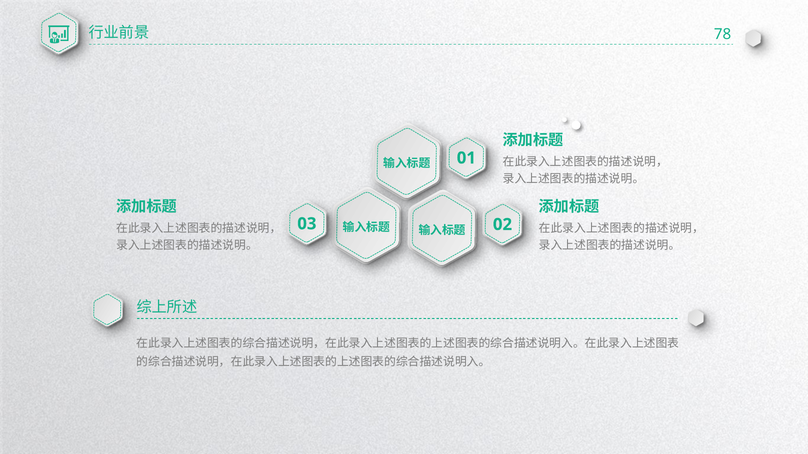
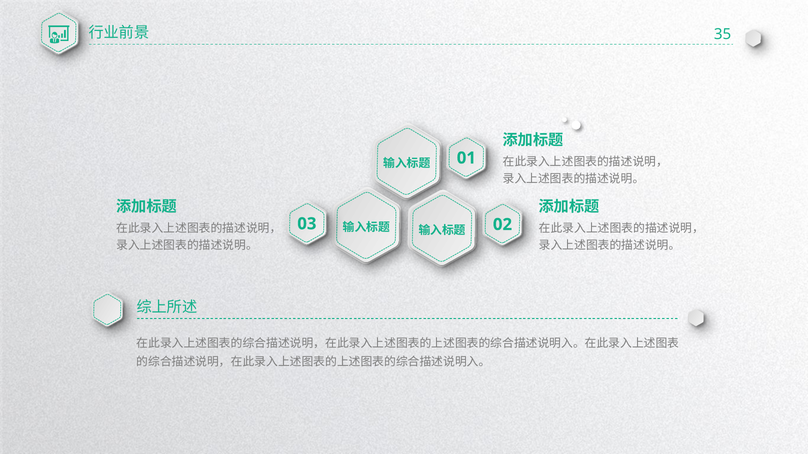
78: 78 -> 35
